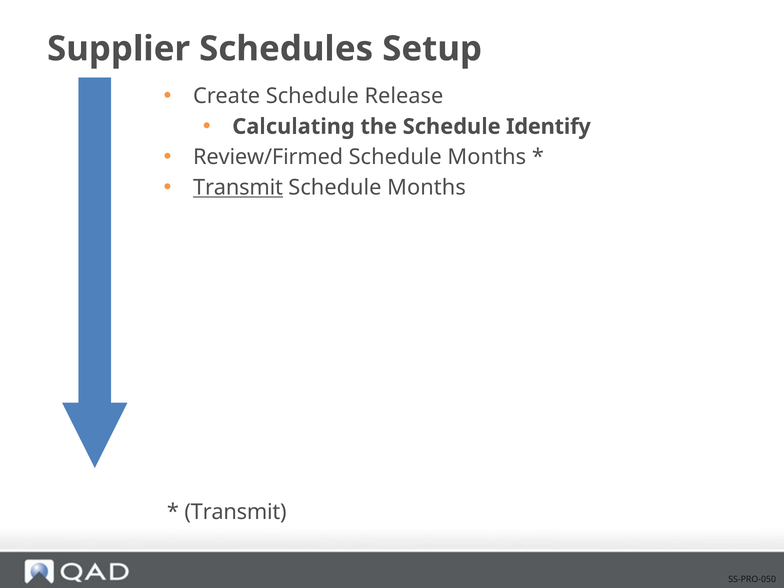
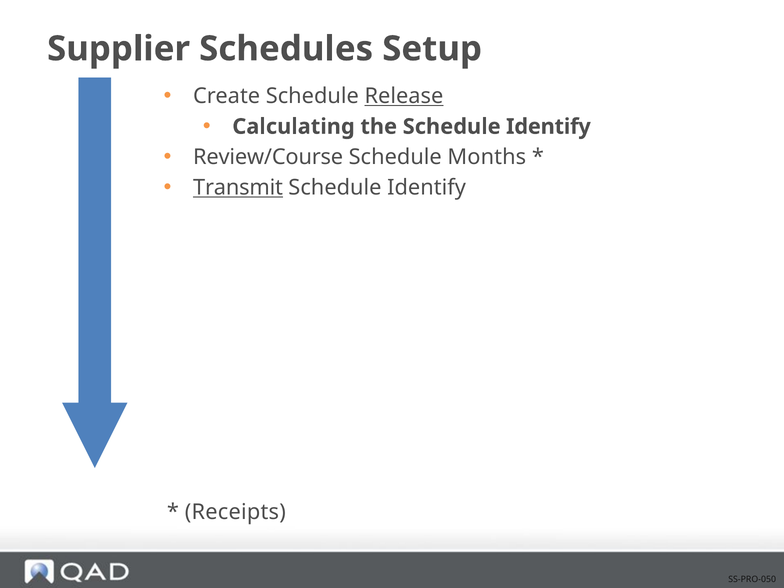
Release underline: none -> present
Review/Firmed: Review/Firmed -> Review/Course
Months at (426, 188): Months -> Identify
Transmit at (236, 512): Transmit -> Receipts
